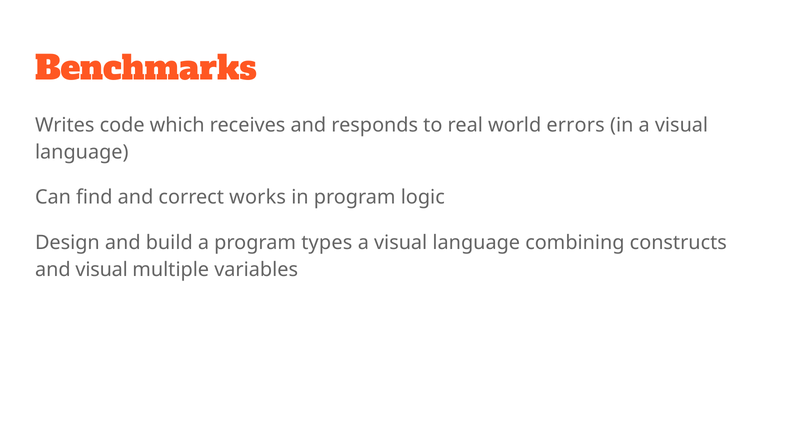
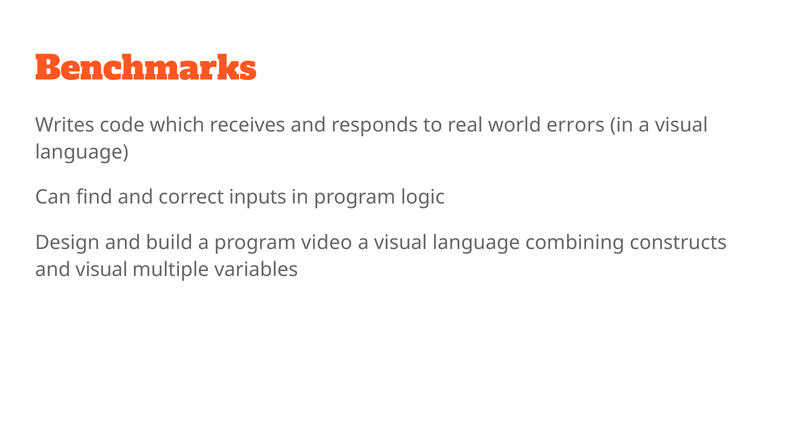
works: works -> inputs
types: types -> video
